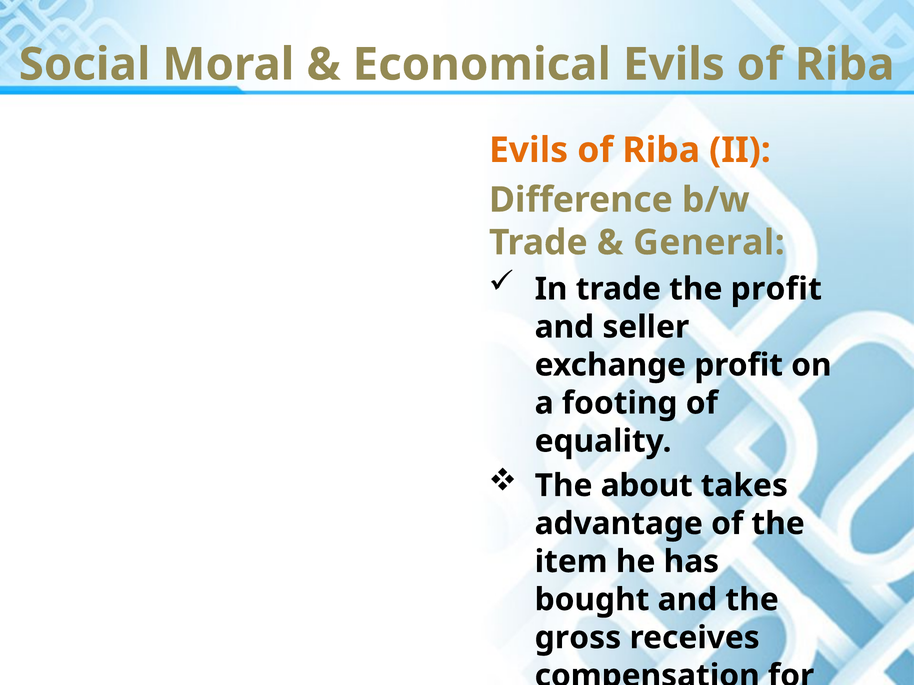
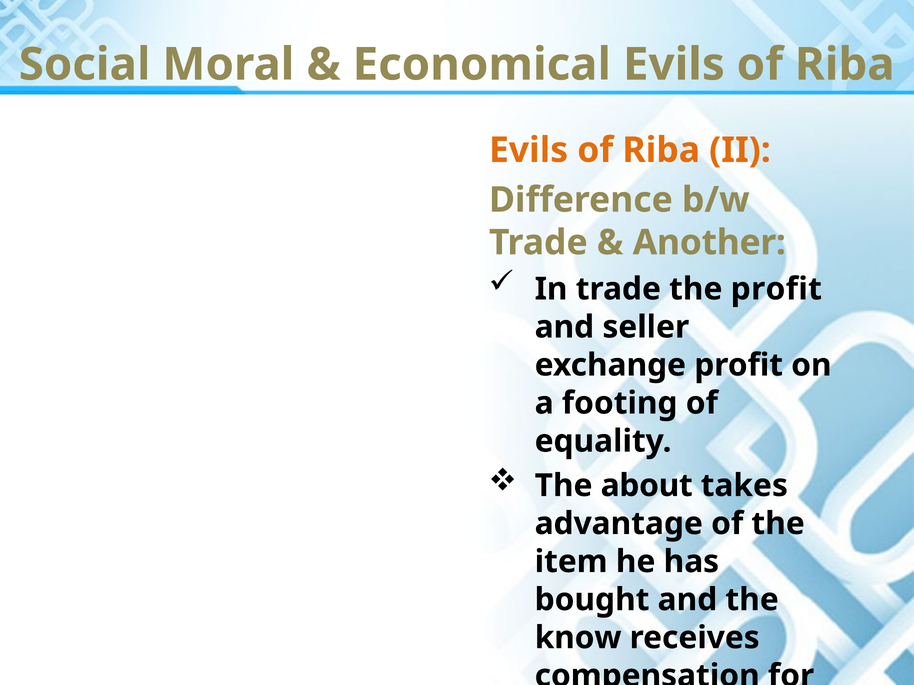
General: General -> Another
gross: gross -> know
